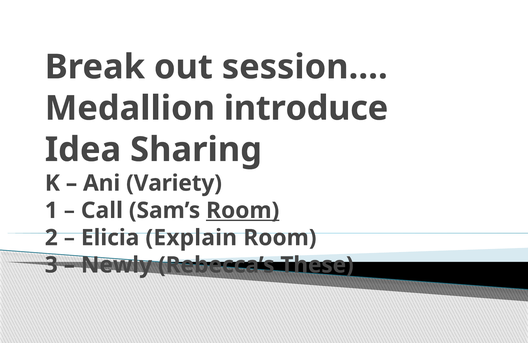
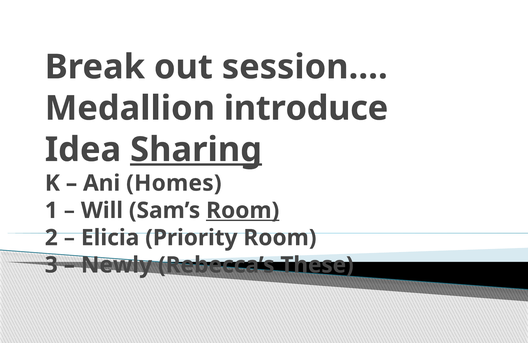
Sharing underline: none -> present
Variety: Variety -> Homes
Call: Call -> Will
Explain: Explain -> Priority
